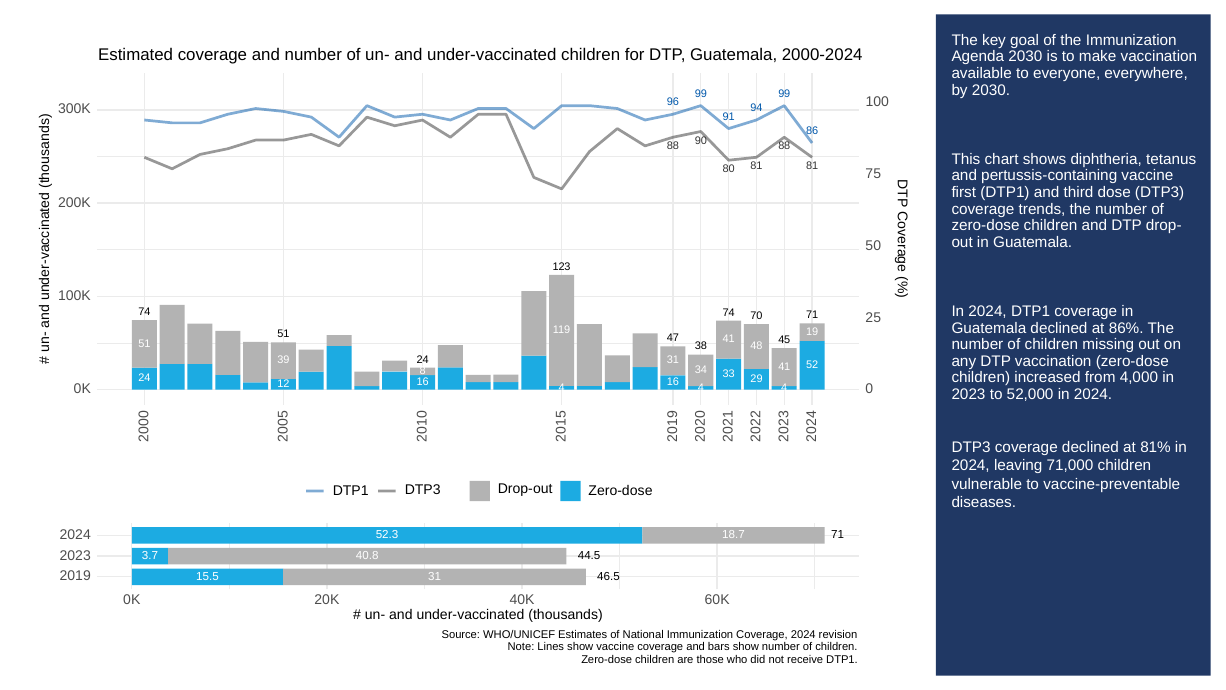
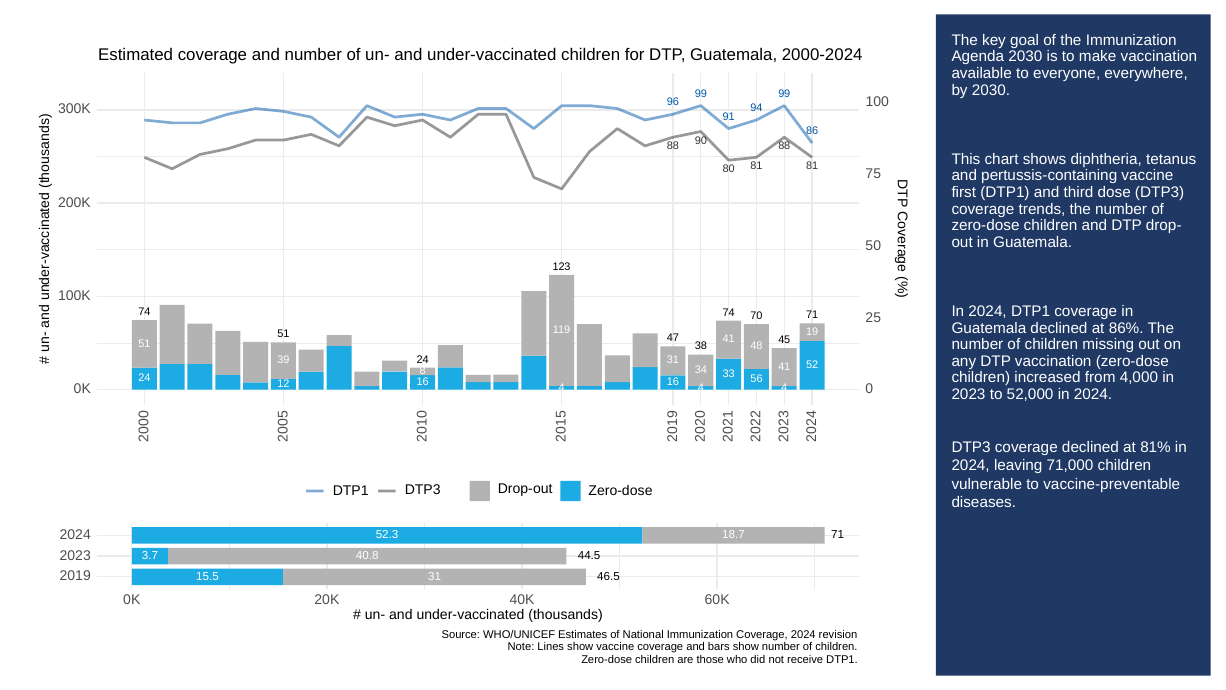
29: 29 -> 56
